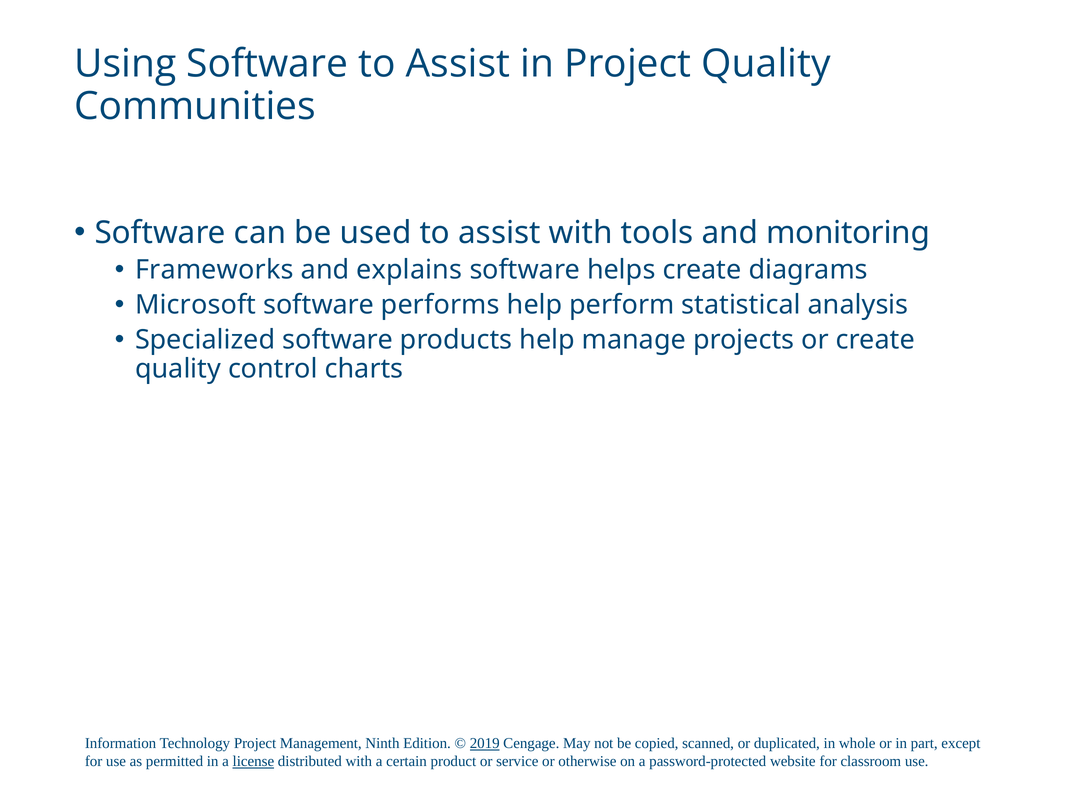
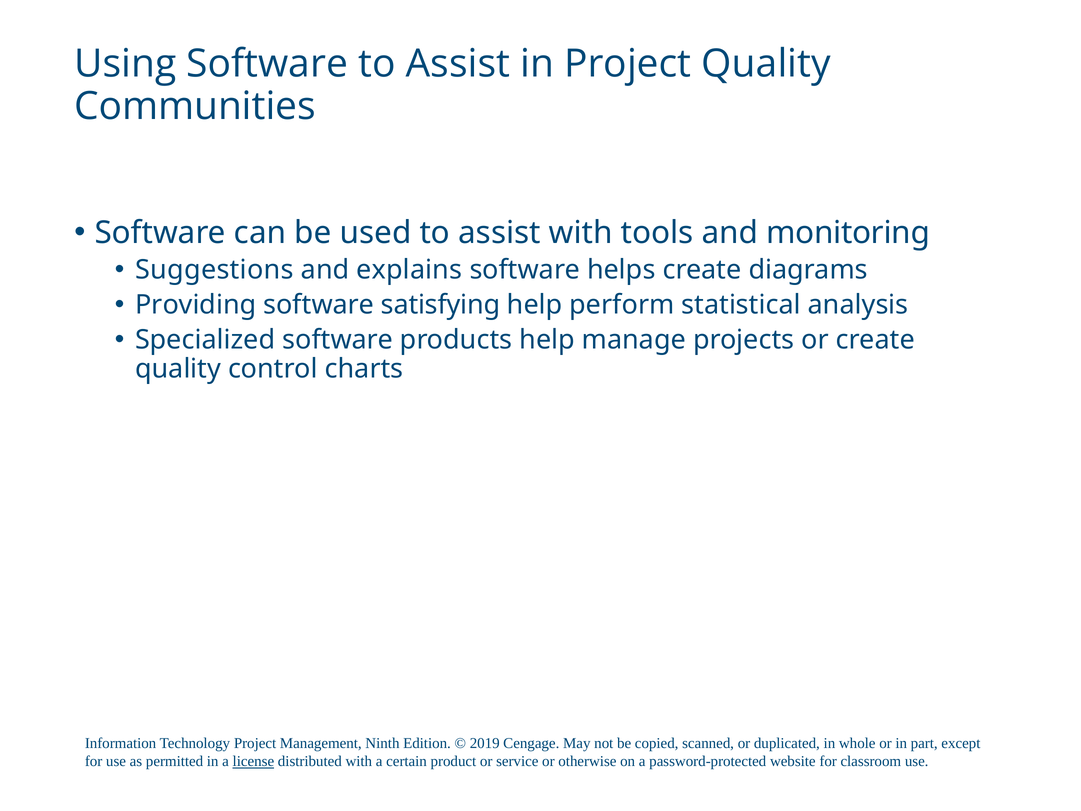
Frameworks: Frameworks -> Suggestions
Microsoft: Microsoft -> Providing
performs: performs -> satisfying
2019 underline: present -> none
